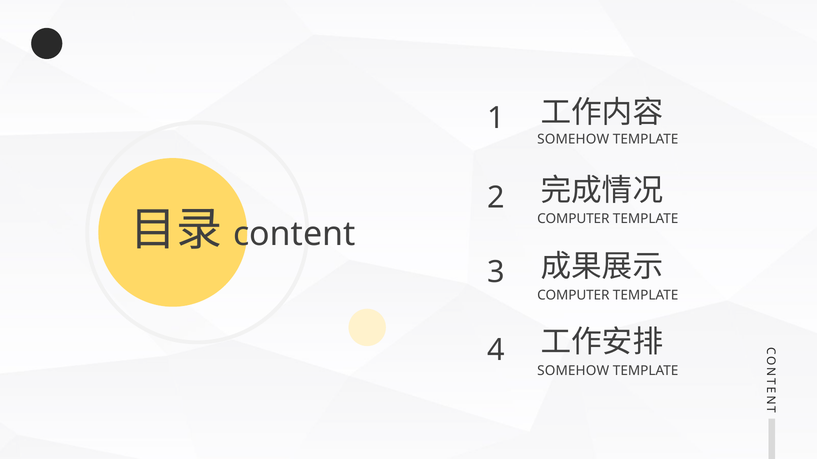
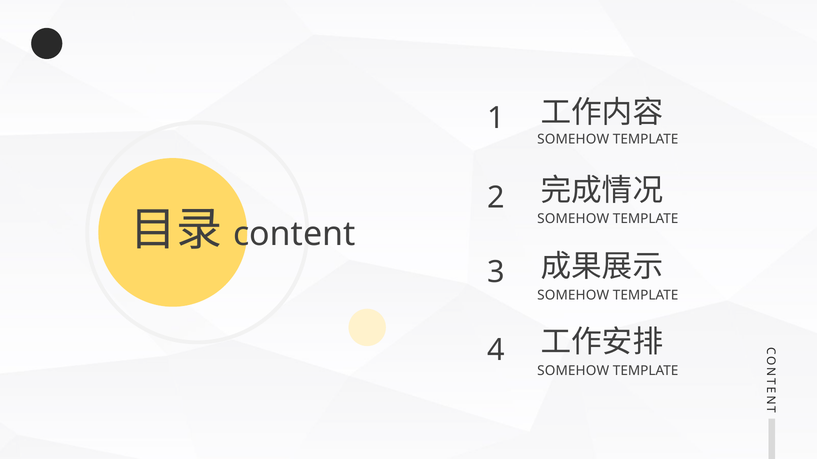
COMPUTER at (573, 219): COMPUTER -> SOMEHOW
COMPUTER at (573, 296): COMPUTER -> SOMEHOW
